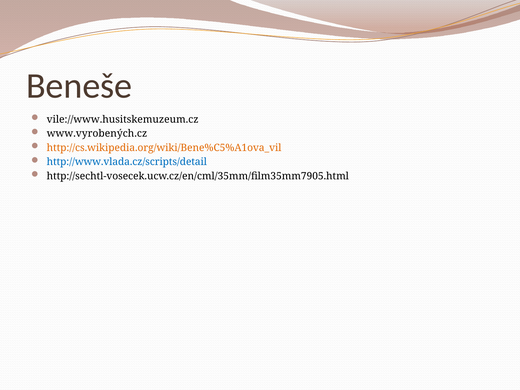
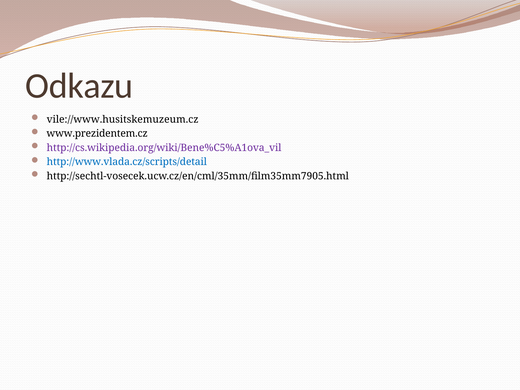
Beneše: Beneše -> Odkazu
www.vyrobených.cz: www.vyrobených.cz -> www.prezidentem.cz
http://cs.wikipedia.org/wiki/Bene%C5%A1ova_vil colour: orange -> purple
